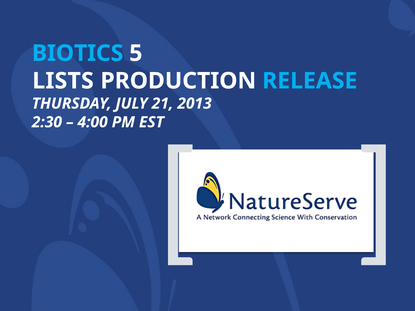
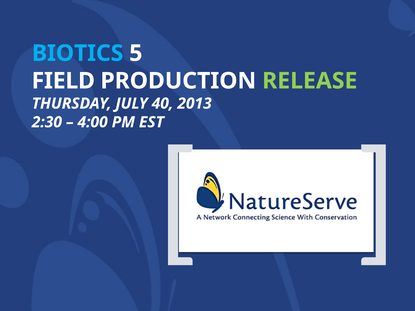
LISTS: LISTS -> FIELD
RELEASE colour: light blue -> light green
21: 21 -> 40
